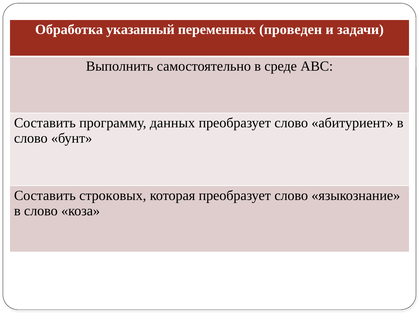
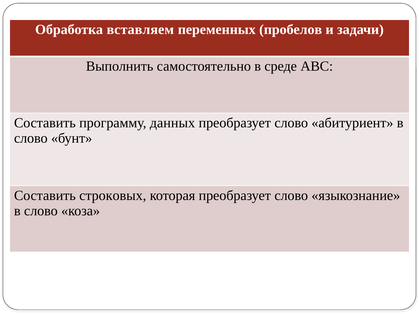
указанный: указанный -> вставляем
проведен: проведен -> пробелов
